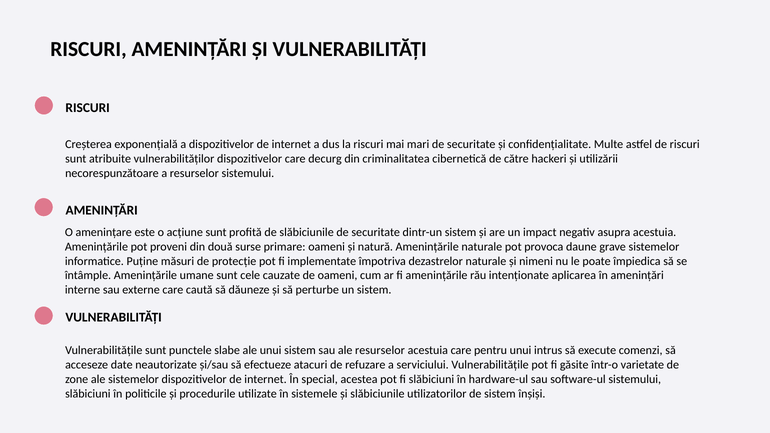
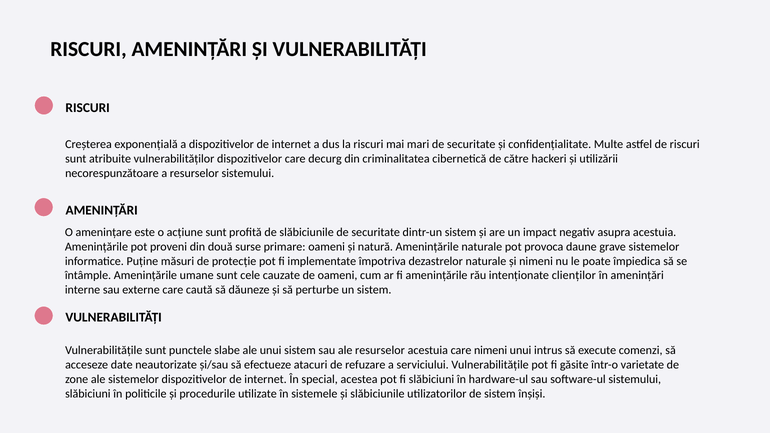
aplicarea: aplicarea -> clienților
care pentru: pentru -> nimeni
